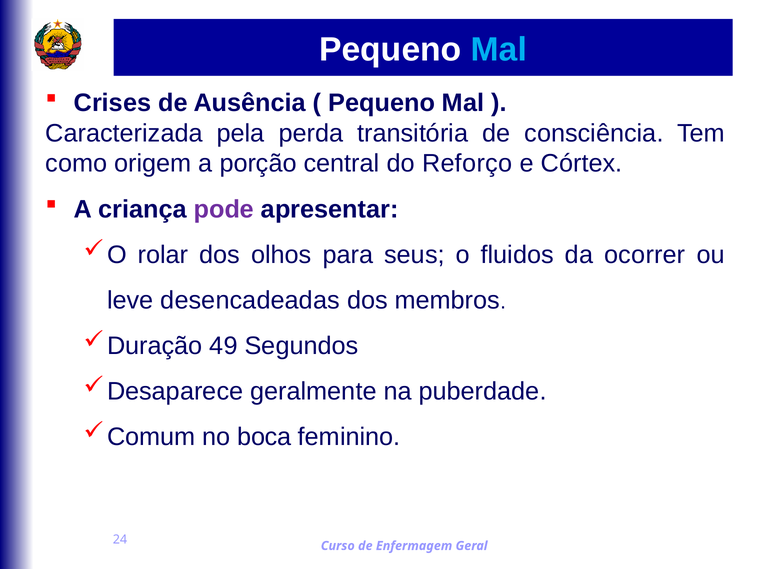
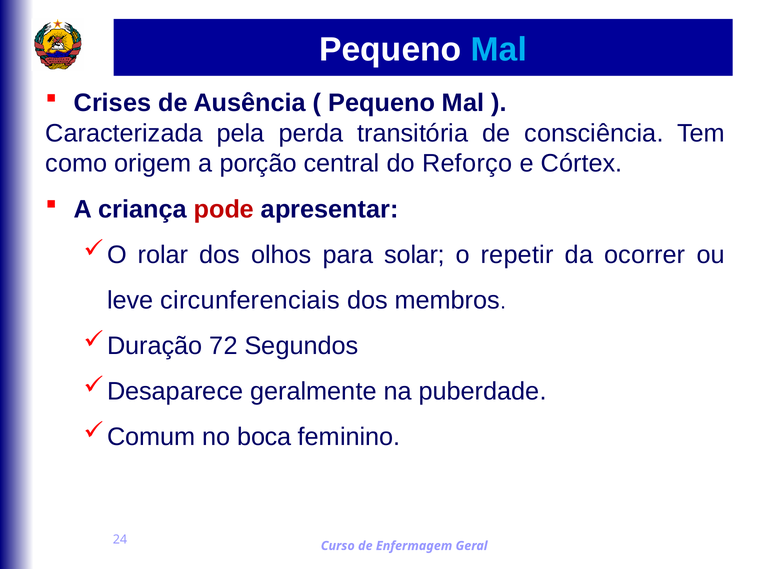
pode colour: purple -> red
seus: seus -> solar
fluidos: fluidos -> repetir
desencadeadas: desencadeadas -> circunferenciais
49: 49 -> 72
